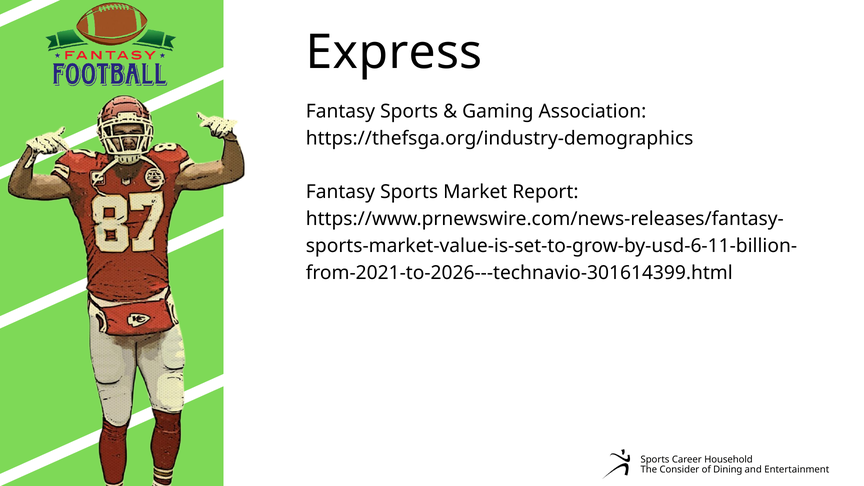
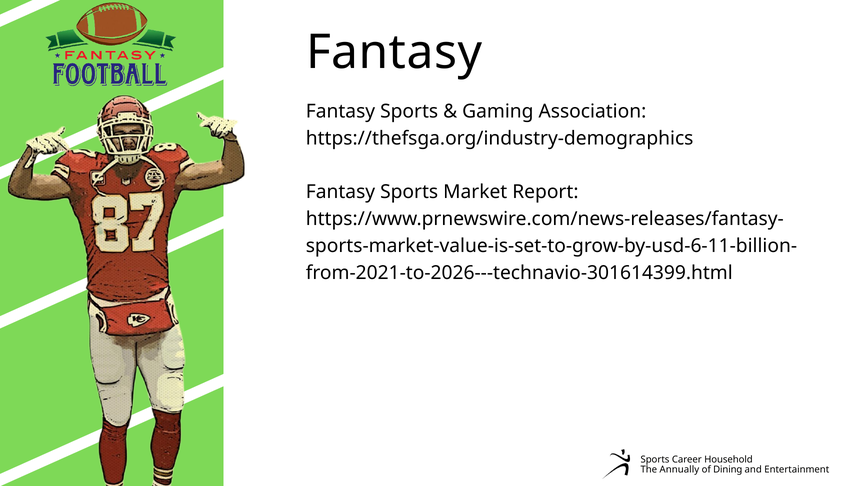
Express at (394, 52): Express -> Fantasy
Consider: Consider -> Annually
